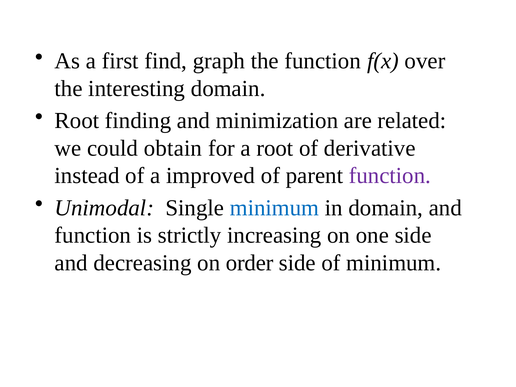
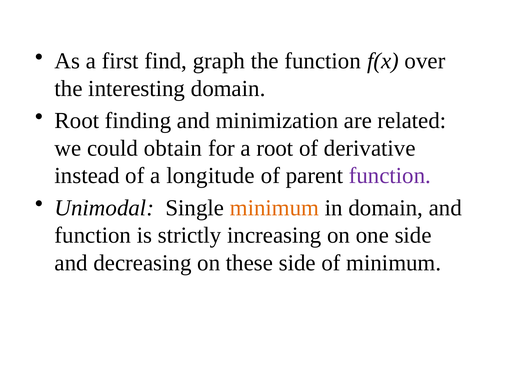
improved: improved -> longitude
minimum at (274, 208) colour: blue -> orange
order: order -> these
